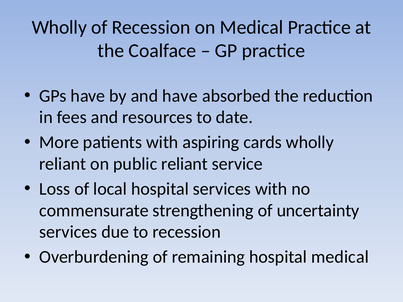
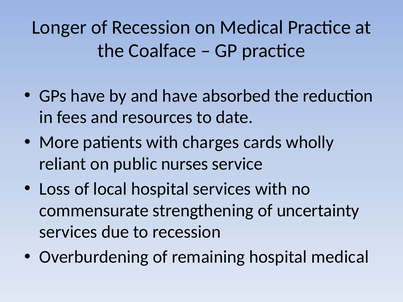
Wholly at (59, 27): Wholly -> Longer
aspiring: aspiring -> charges
public reliant: reliant -> nurses
